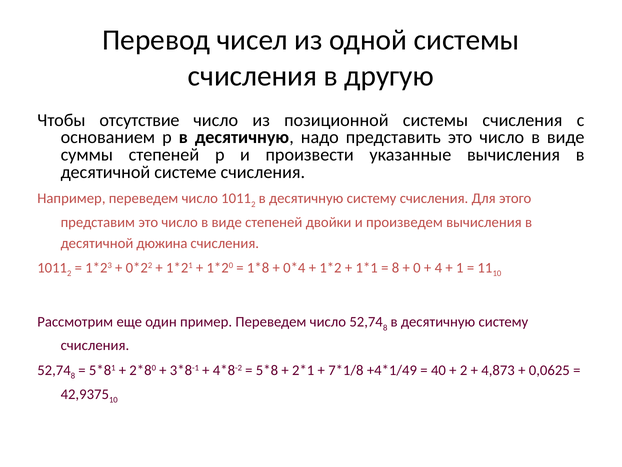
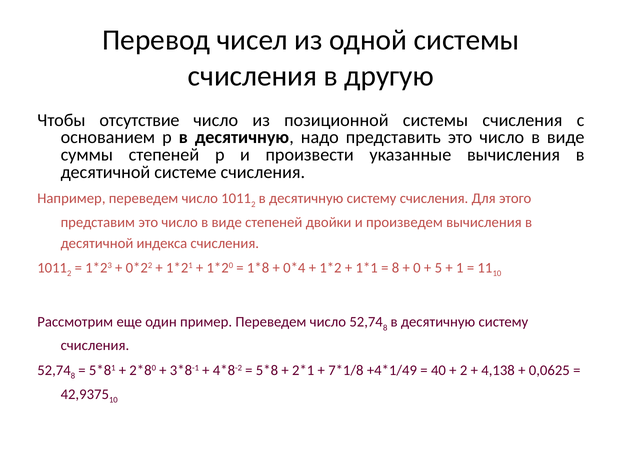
дюжина: дюжина -> индекса
4: 4 -> 5
4,873: 4,873 -> 4,138
